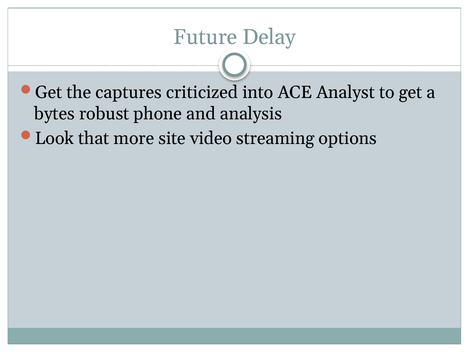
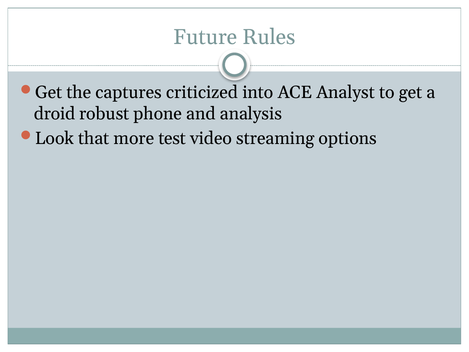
Delay: Delay -> Rules
bytes: bytes -> droid
site: site -> test
